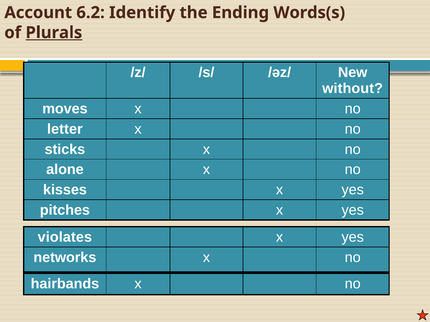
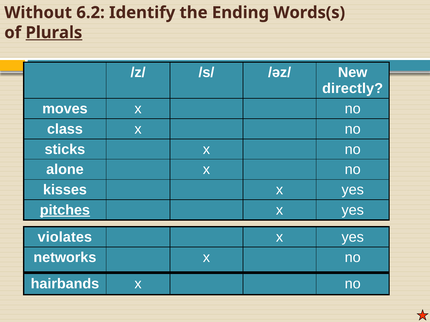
Account: Account -> Without
without: without -> directly
letter: letter -> class
pitches underline: none -> present
